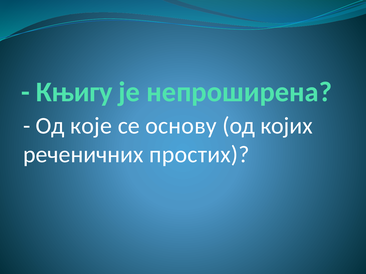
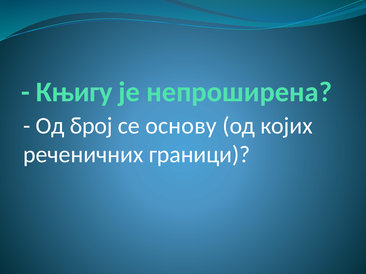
које: које -> број
простих: простих -> граници
